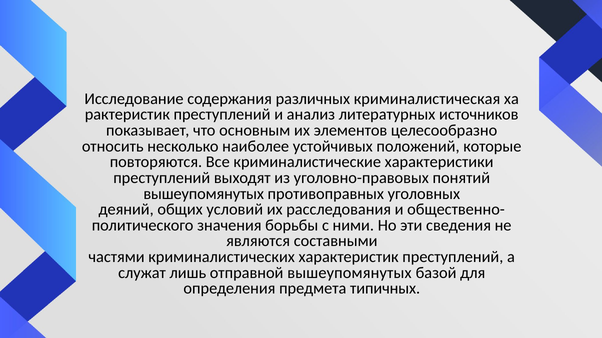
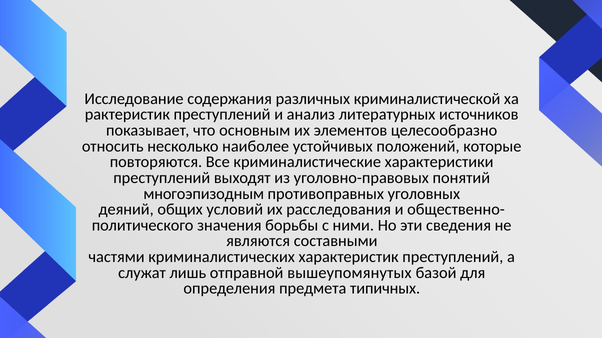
криминалистическая: криминалистическая -> криминалистической
вышеупомянутых at (204, 194): вышеупомянутых -> многоэпизодным
